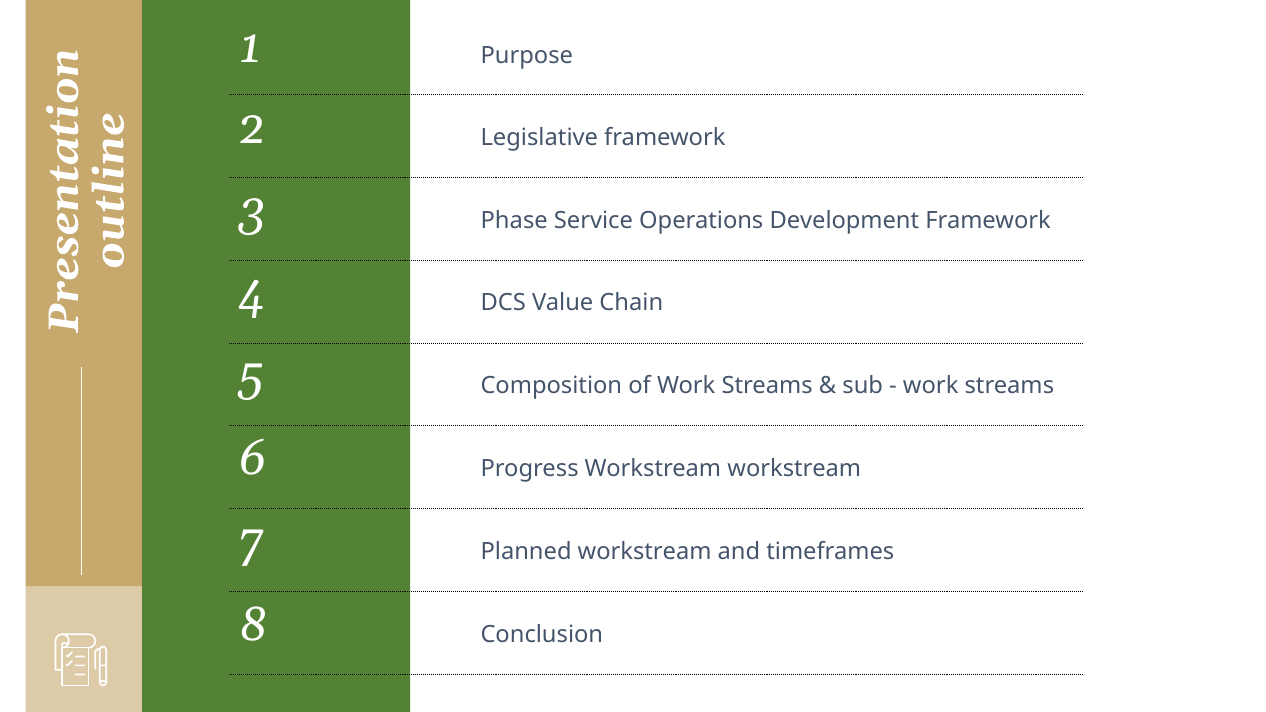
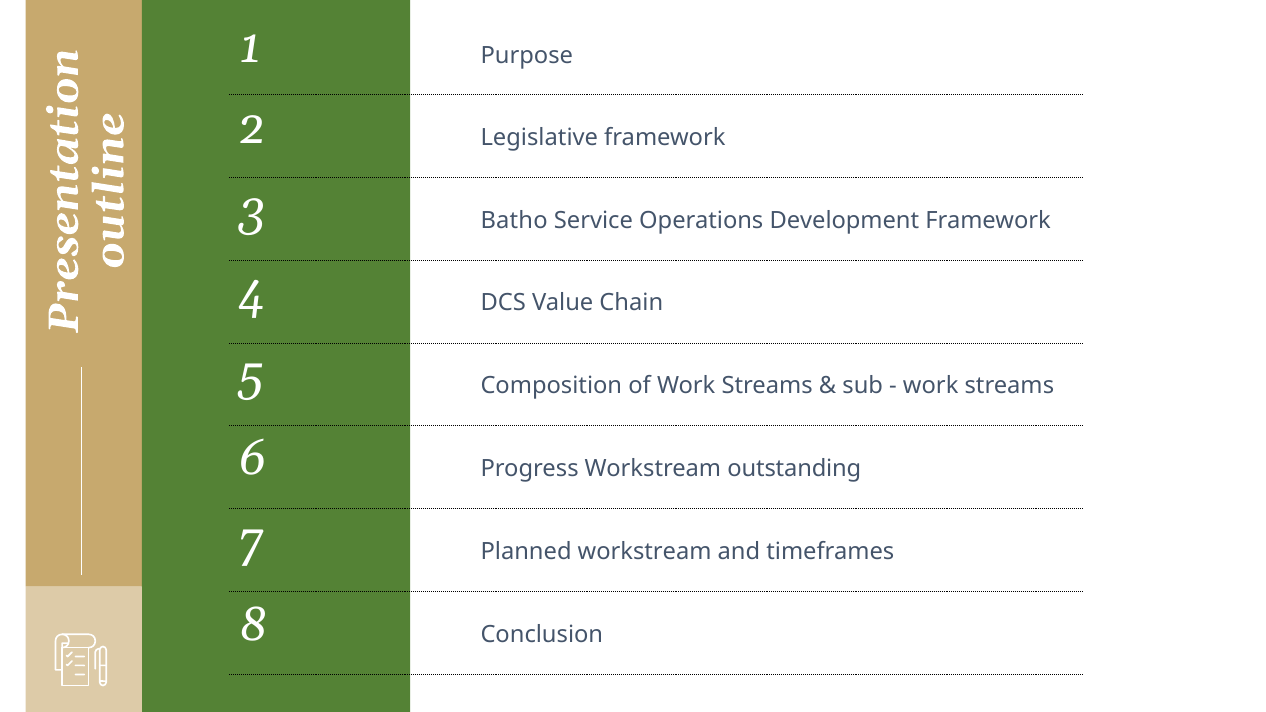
Phase: Phase -> Batho
Workstream workstream: workstream -> outstanding
